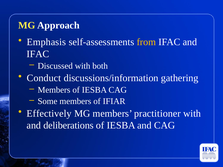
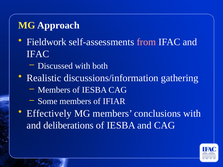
Emphasis: Emphasis -> Fieldwork
from colour: yellow -> pink
Conduct: Conduct -> Realistic
practitioner: practitioner -> conclusions
